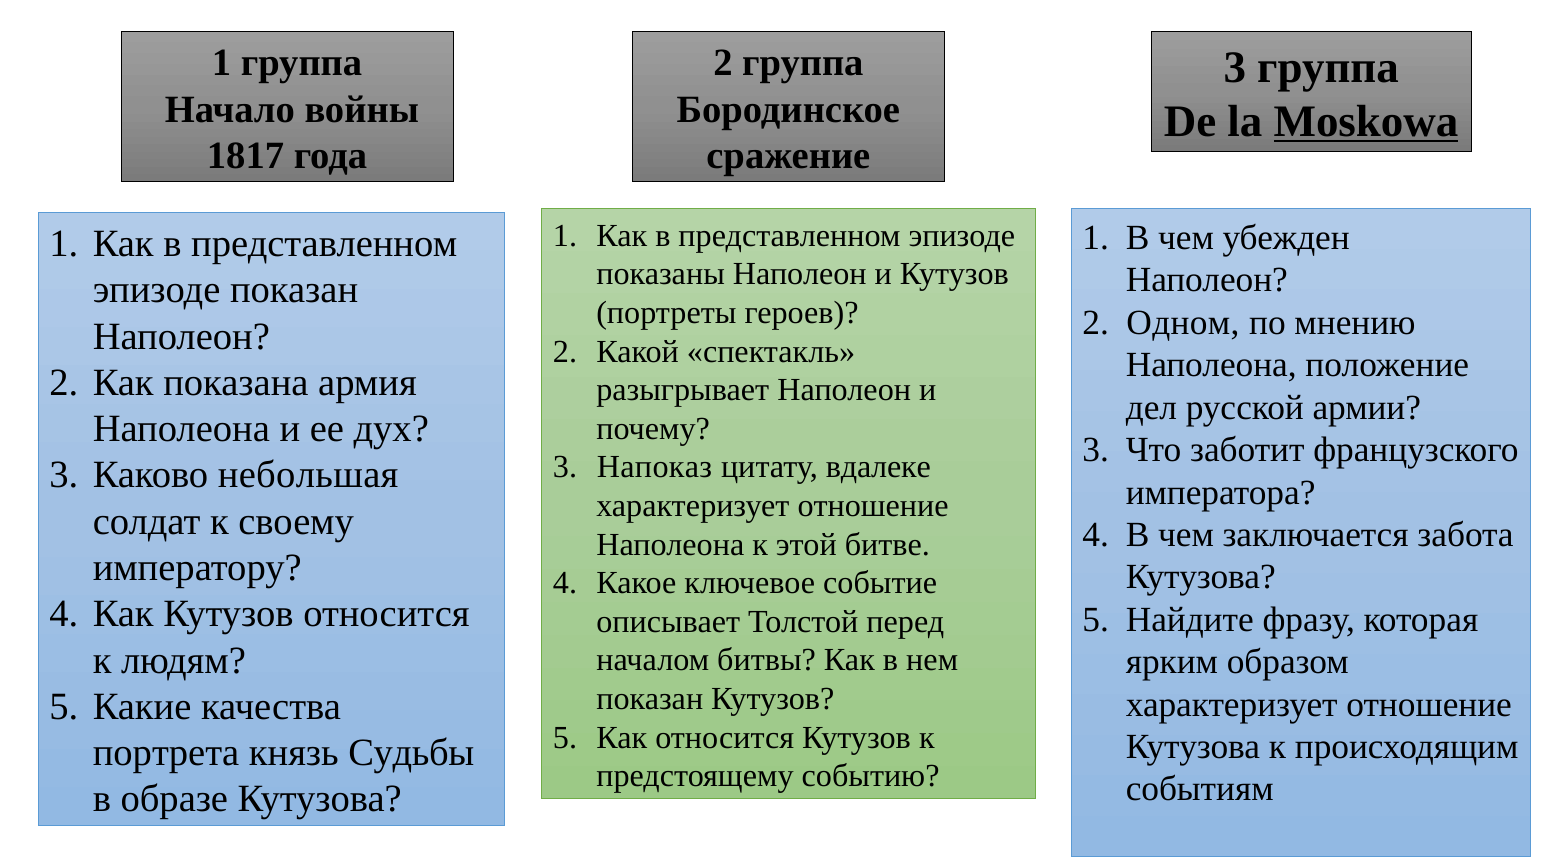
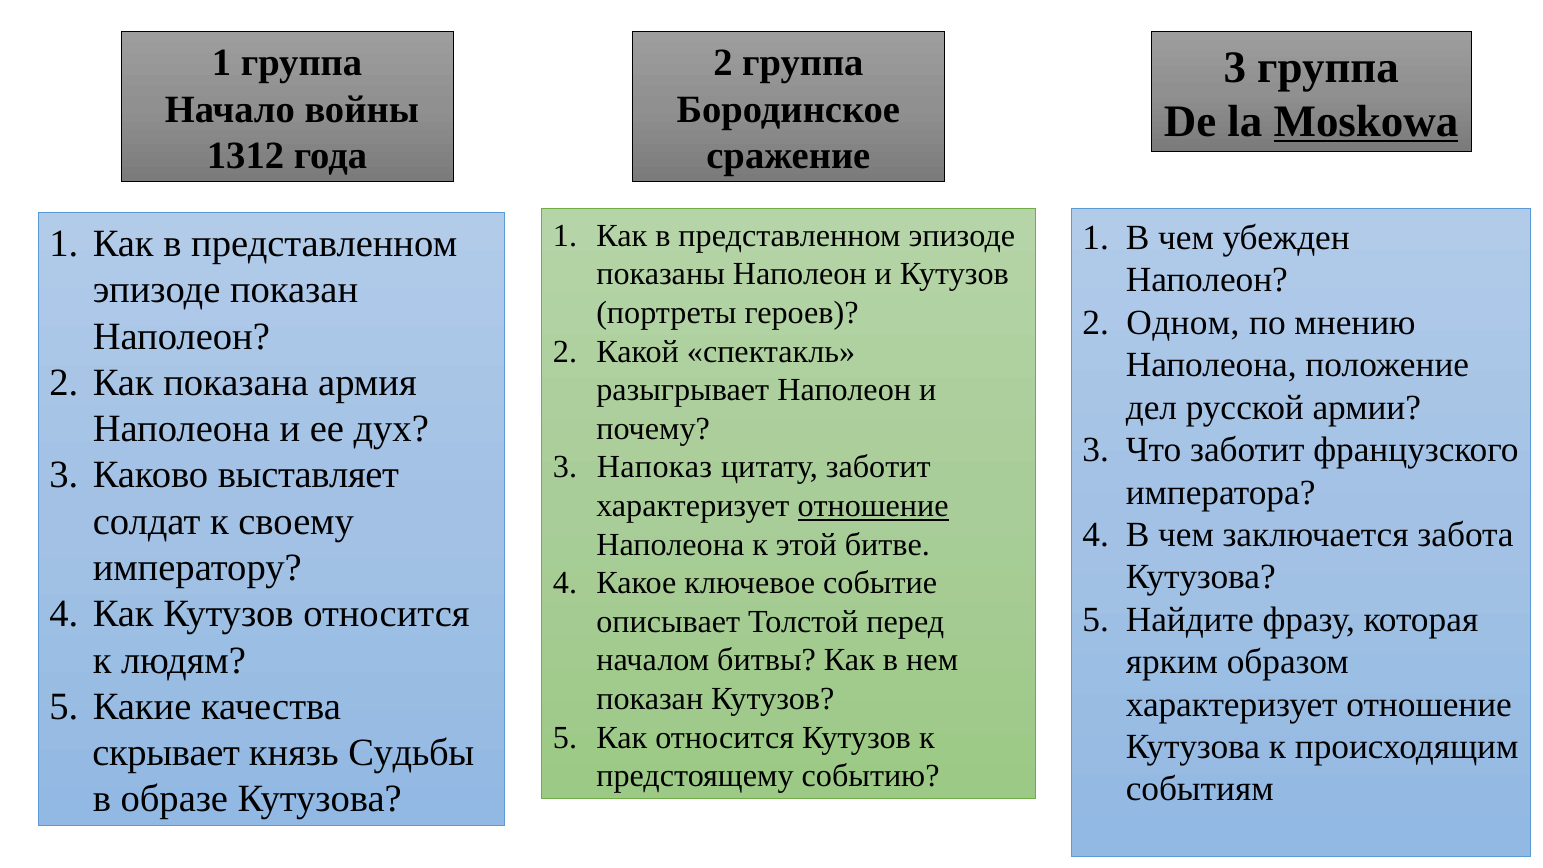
1817: 1817 -> 1312
цитату вдалеке: вдалеке -> заботит
небольшая: небольшая -> выставляет
отношение at (873, 506) underline: none -> present
портрета: портрета -> скрывает
